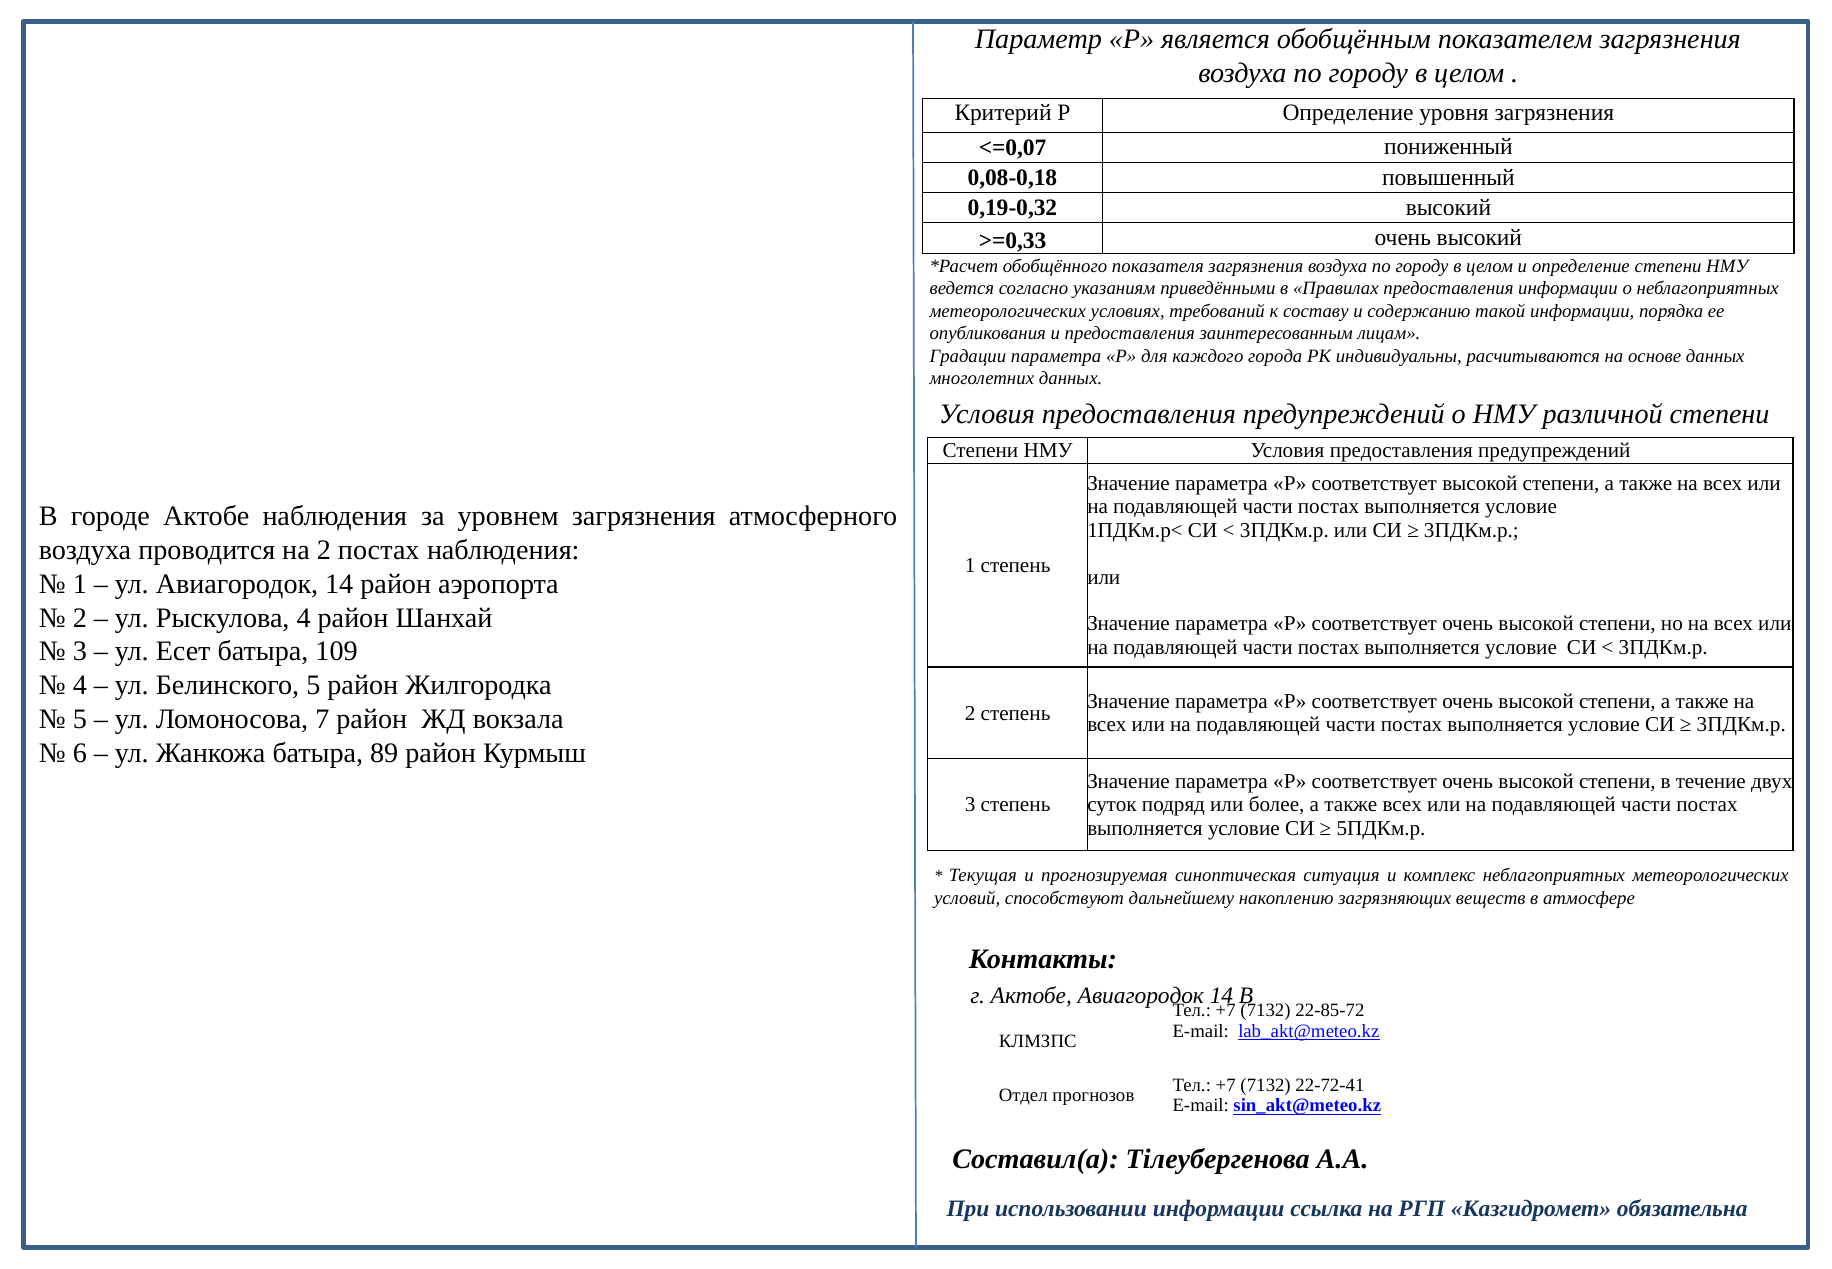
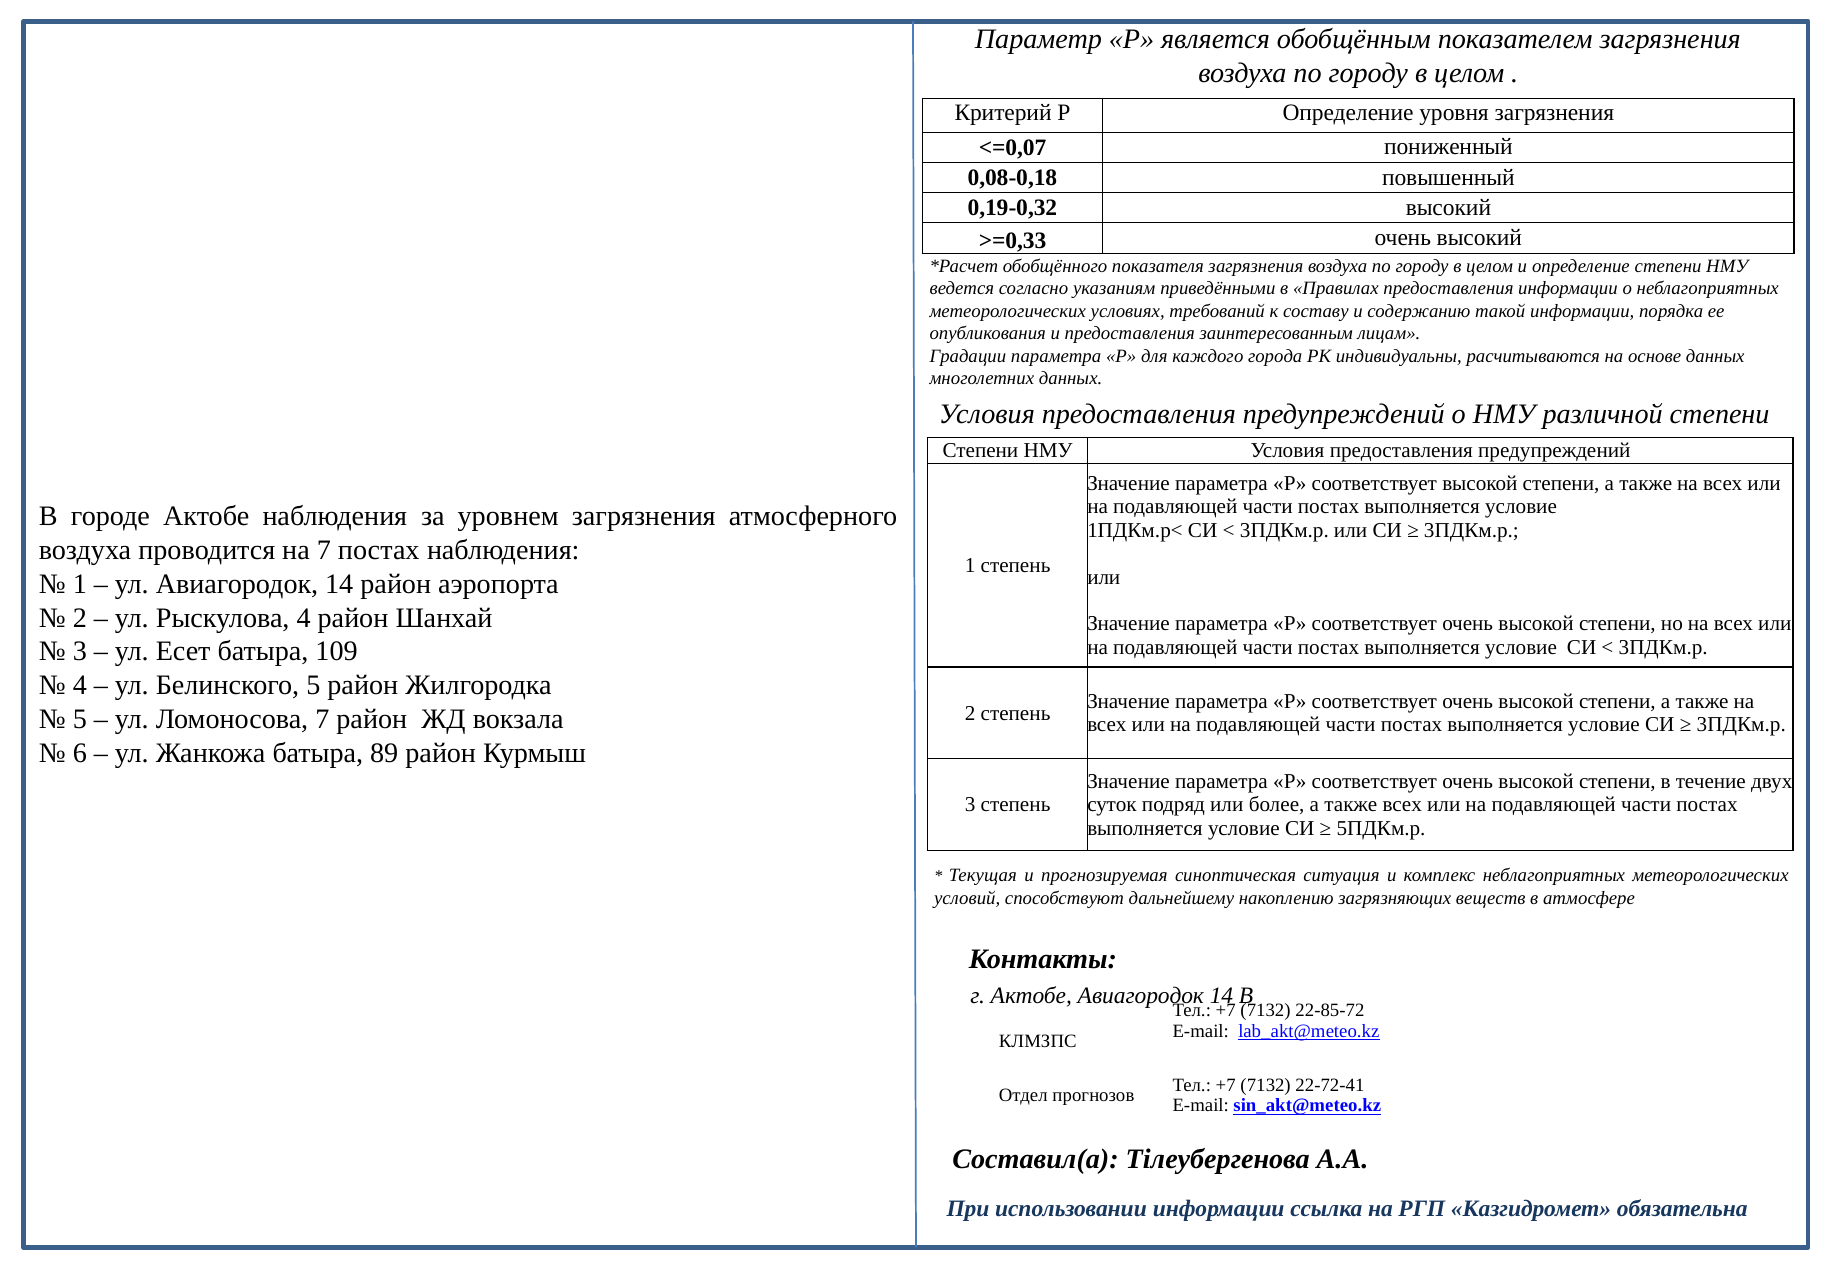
на 2: 2 -> 7
